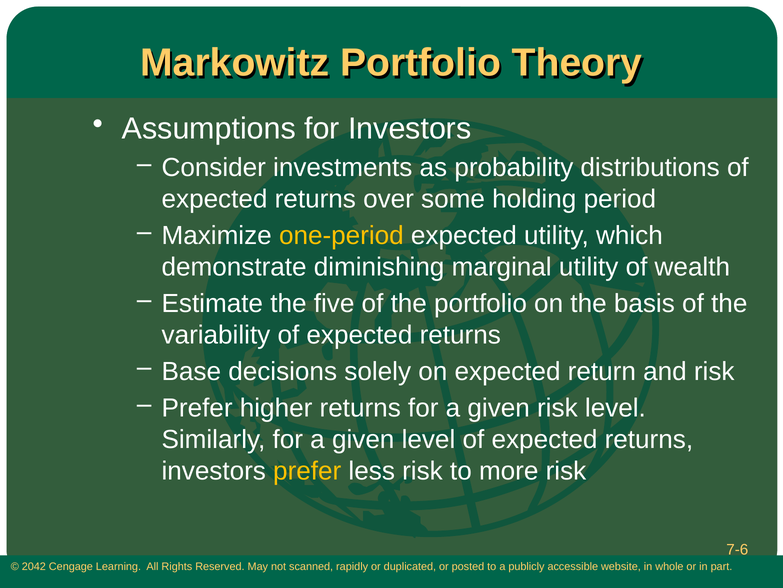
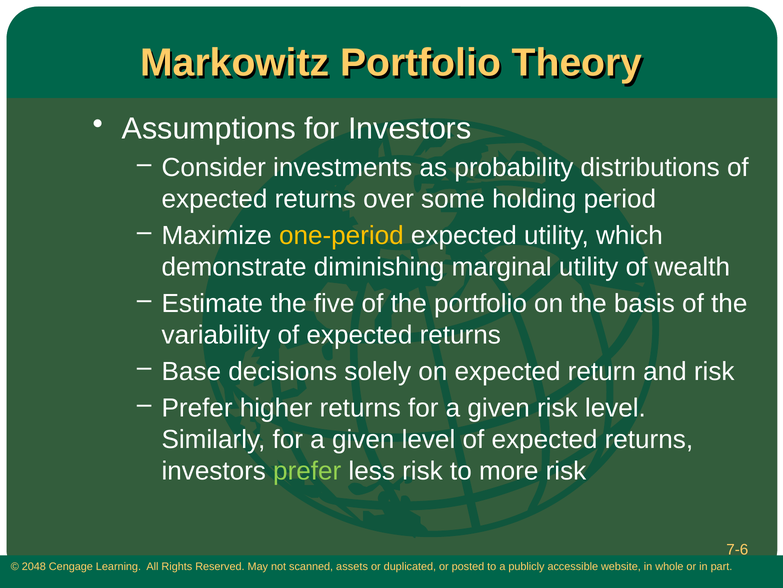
prefer at (307, 470) colour: yellow -> light green
2042: 2042 -> 2048
rapidly: rapidly -> assets
